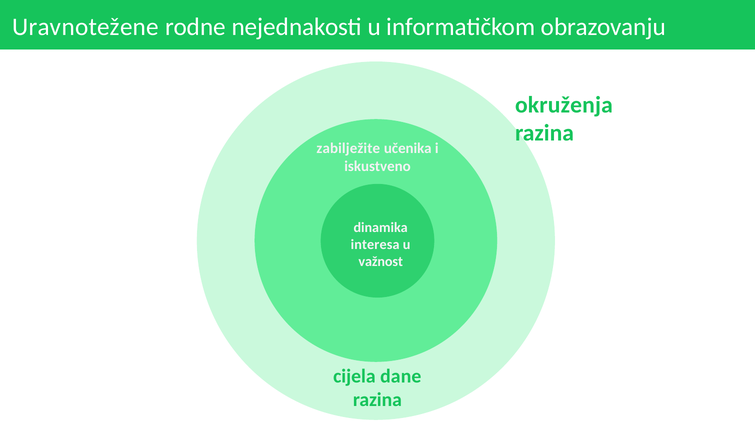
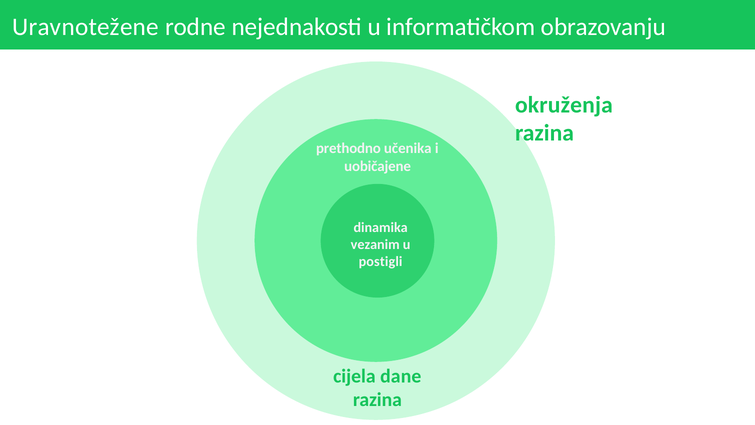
zabilježite: zabilježite -> prethodno
iskustveno: iskustveno -> uobičajene
interesa: interesa -> vezanim
važnost: važnost -> postigli
